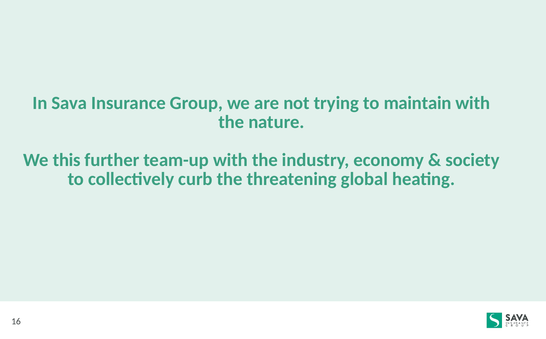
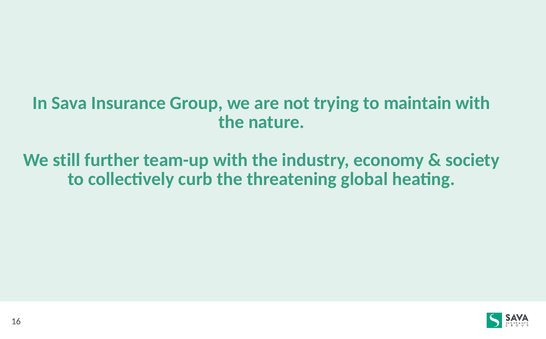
this: this -> still
